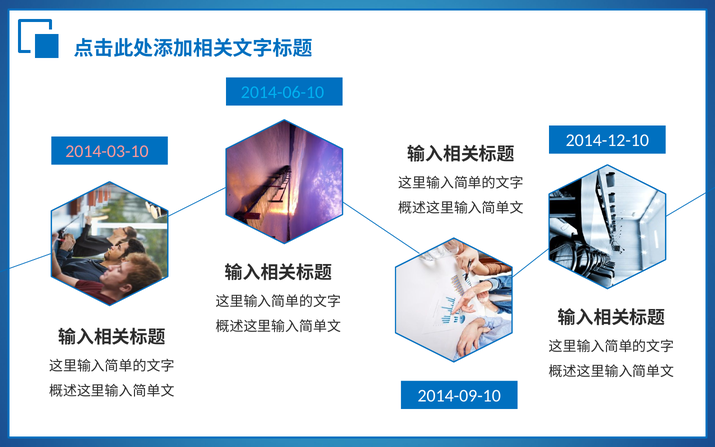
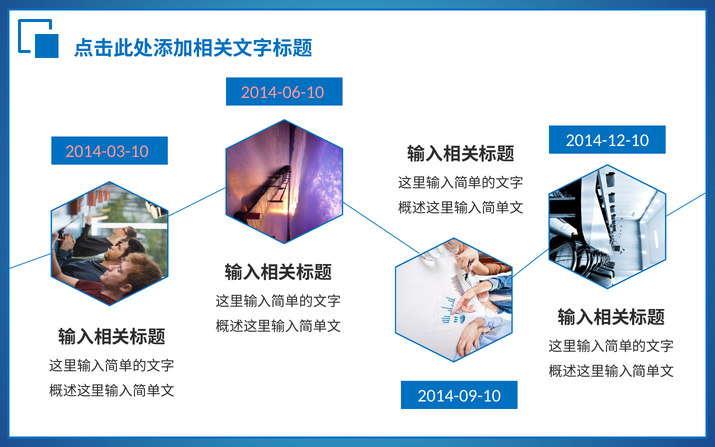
2014-06-10 colour: light blue -> pink
